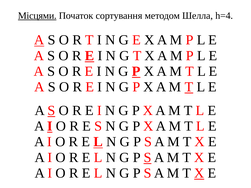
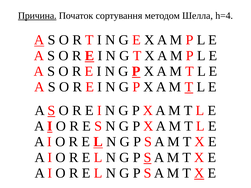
Місцями: Місцями -> Причина
